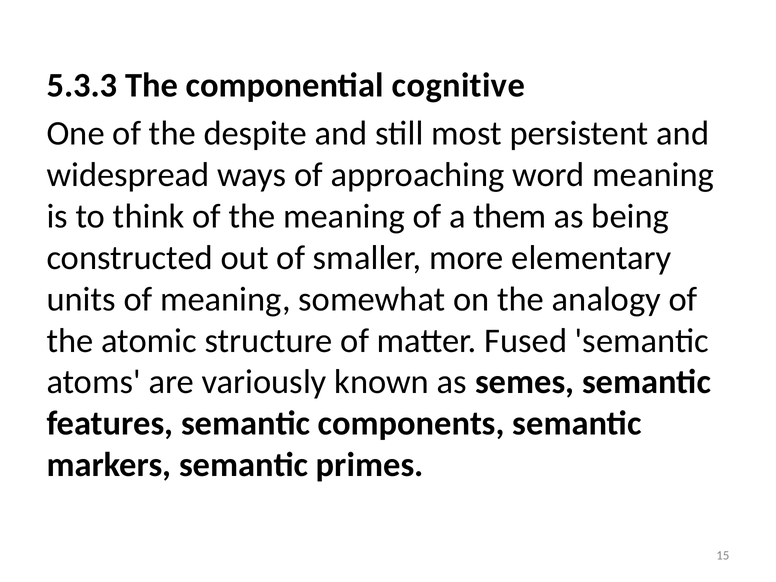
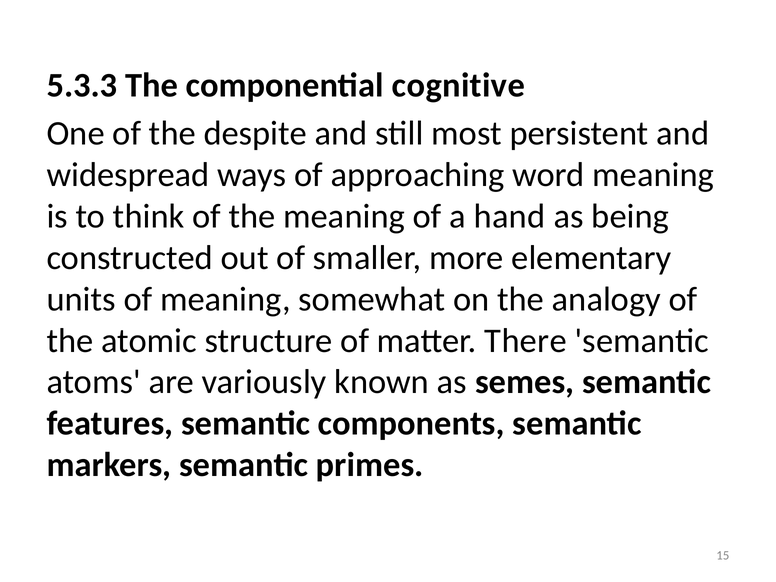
them: them -> hand
Fused: Fused -> There
